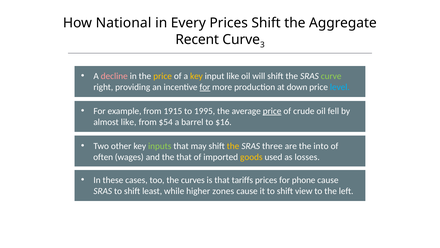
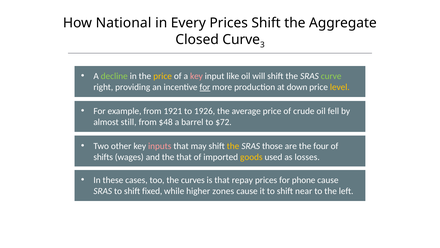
Recent: Recent -> Closed
decline colour: pink -> light green
key at (196, 76) colour: yellow -> pink
level colour: light blue -> yellow
1915: 1915 -> 1921
1995: 1995 -> 1926
price at (272, 111) underline: present -> none
almost like: like -> still
$54: $54 -> $48
$16: $16 -> $72
inputs colour: light green -> pink
three: three -> those
into: into -> four
often: often -> shifts
tariffs: tariffs -> repay
least: least -> fixed
view: view -> near
